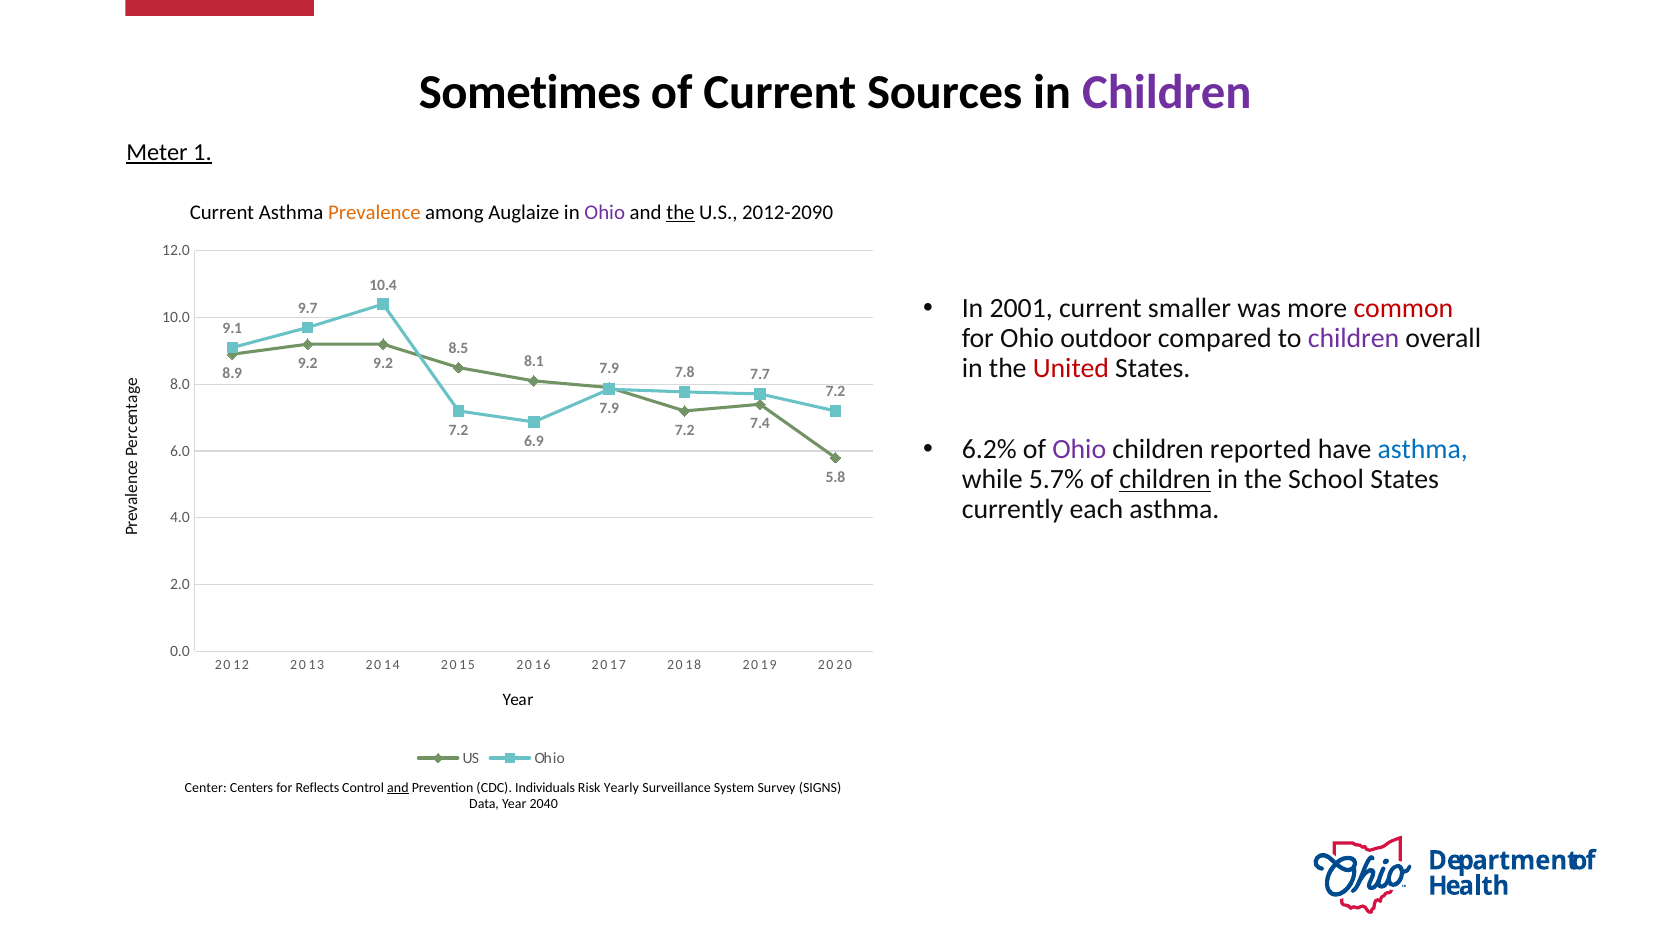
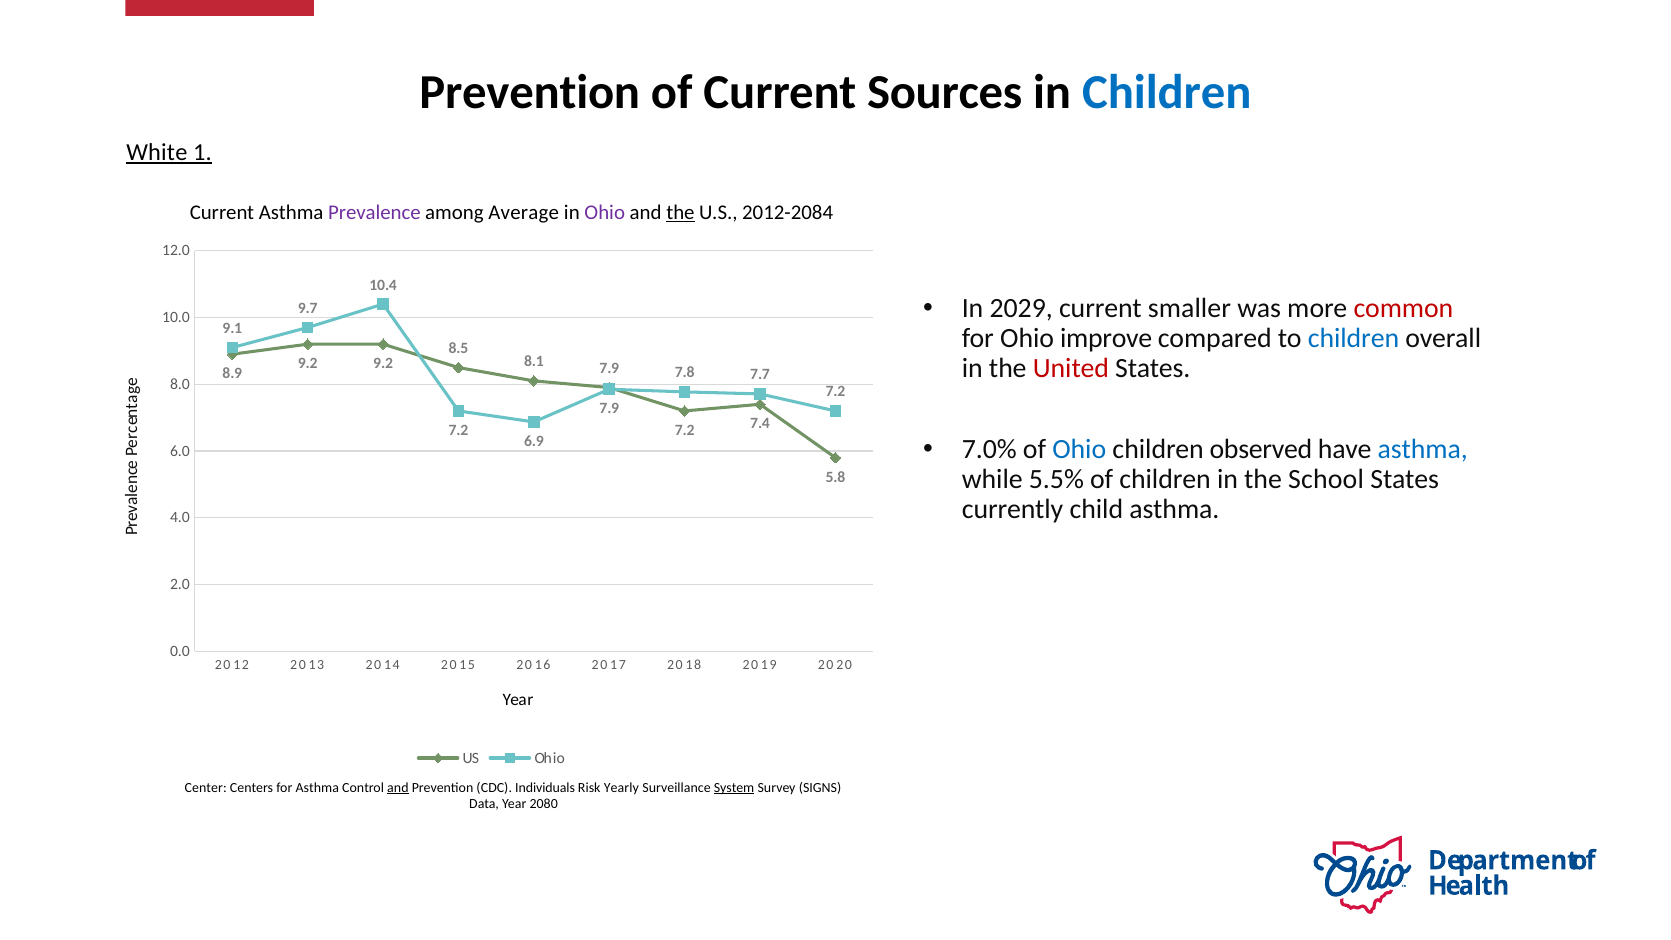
Sometimes at (530, 92): Sometimes -> Prevention
Children at (1167, 92) colour: purple -> blue
Meter: Meter -> White
Prevalence colour: orange -> purple
Auglaize: Auglaize -> Average
2012-2090: 2012-2090 -> 2012-2084
2001: 2001 -> 2029
outdoor: outdoor -> improve
children at (1354, 338) colour: purple -> blue
6.2%: 6.2% -> 7.0%
Ohio at (1079, 449) colour: purple -> blue
reported: reported -> observed
5.7%: 5.7% -> 5.5%
children at (1165, 479) underline: present -> none
each: each -> child
for Reflects: Reflects -> Asthma
System underline: none -> present
2040: 2040 -> 2080
